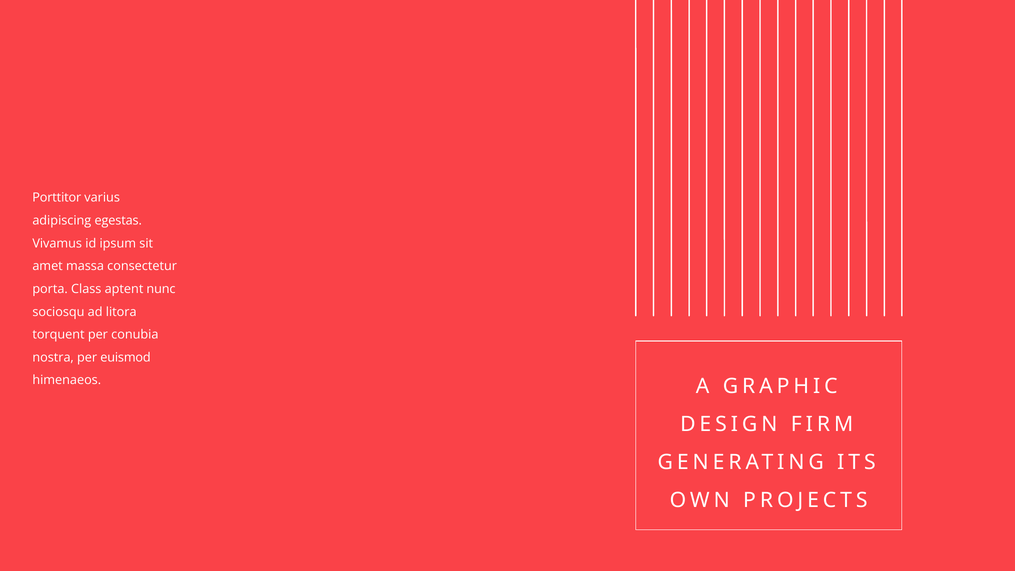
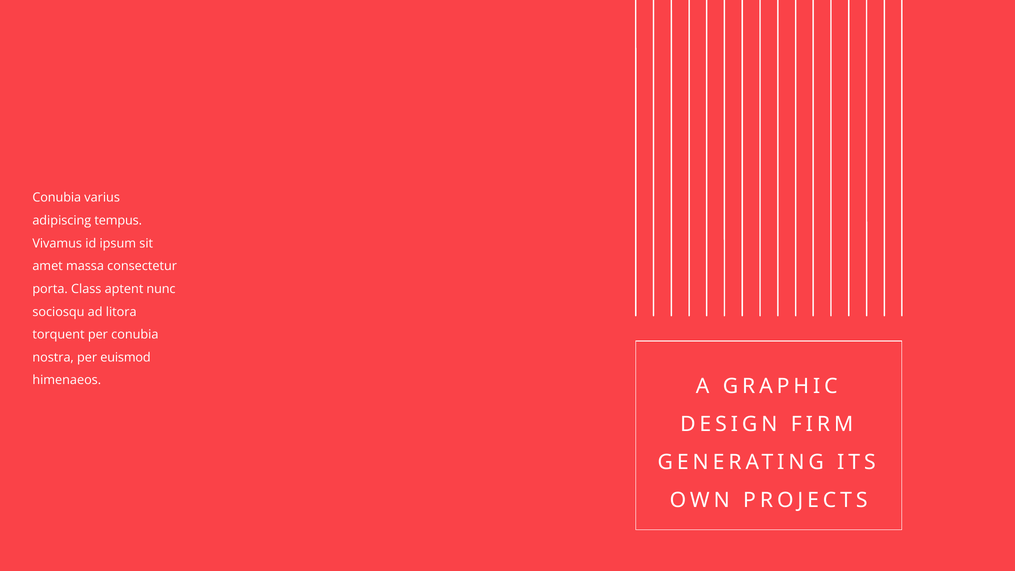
Porttitor at (57, 198): Porttitor -> Conubia
egestas: egestas -> tempus
